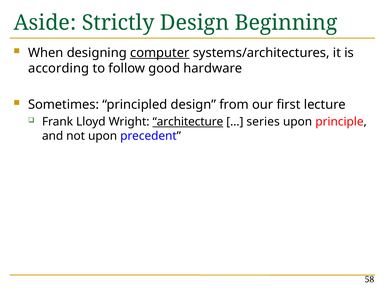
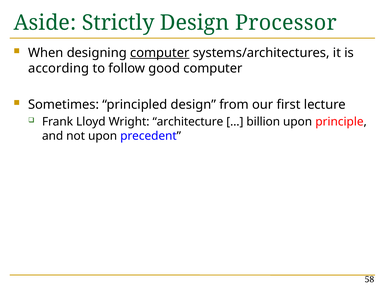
Beginning: Beginning -> Processor
good hardware: hardware -> computer
architecture underline: present -> none
series: series -> billion
